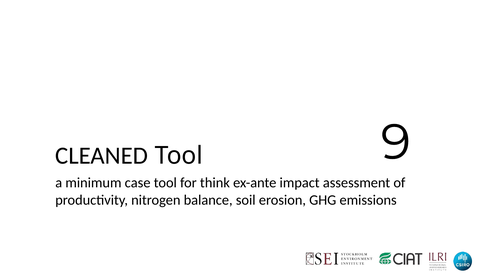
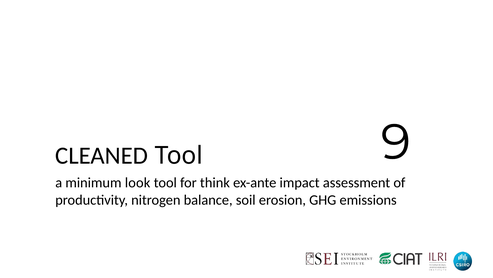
case: case -> look
